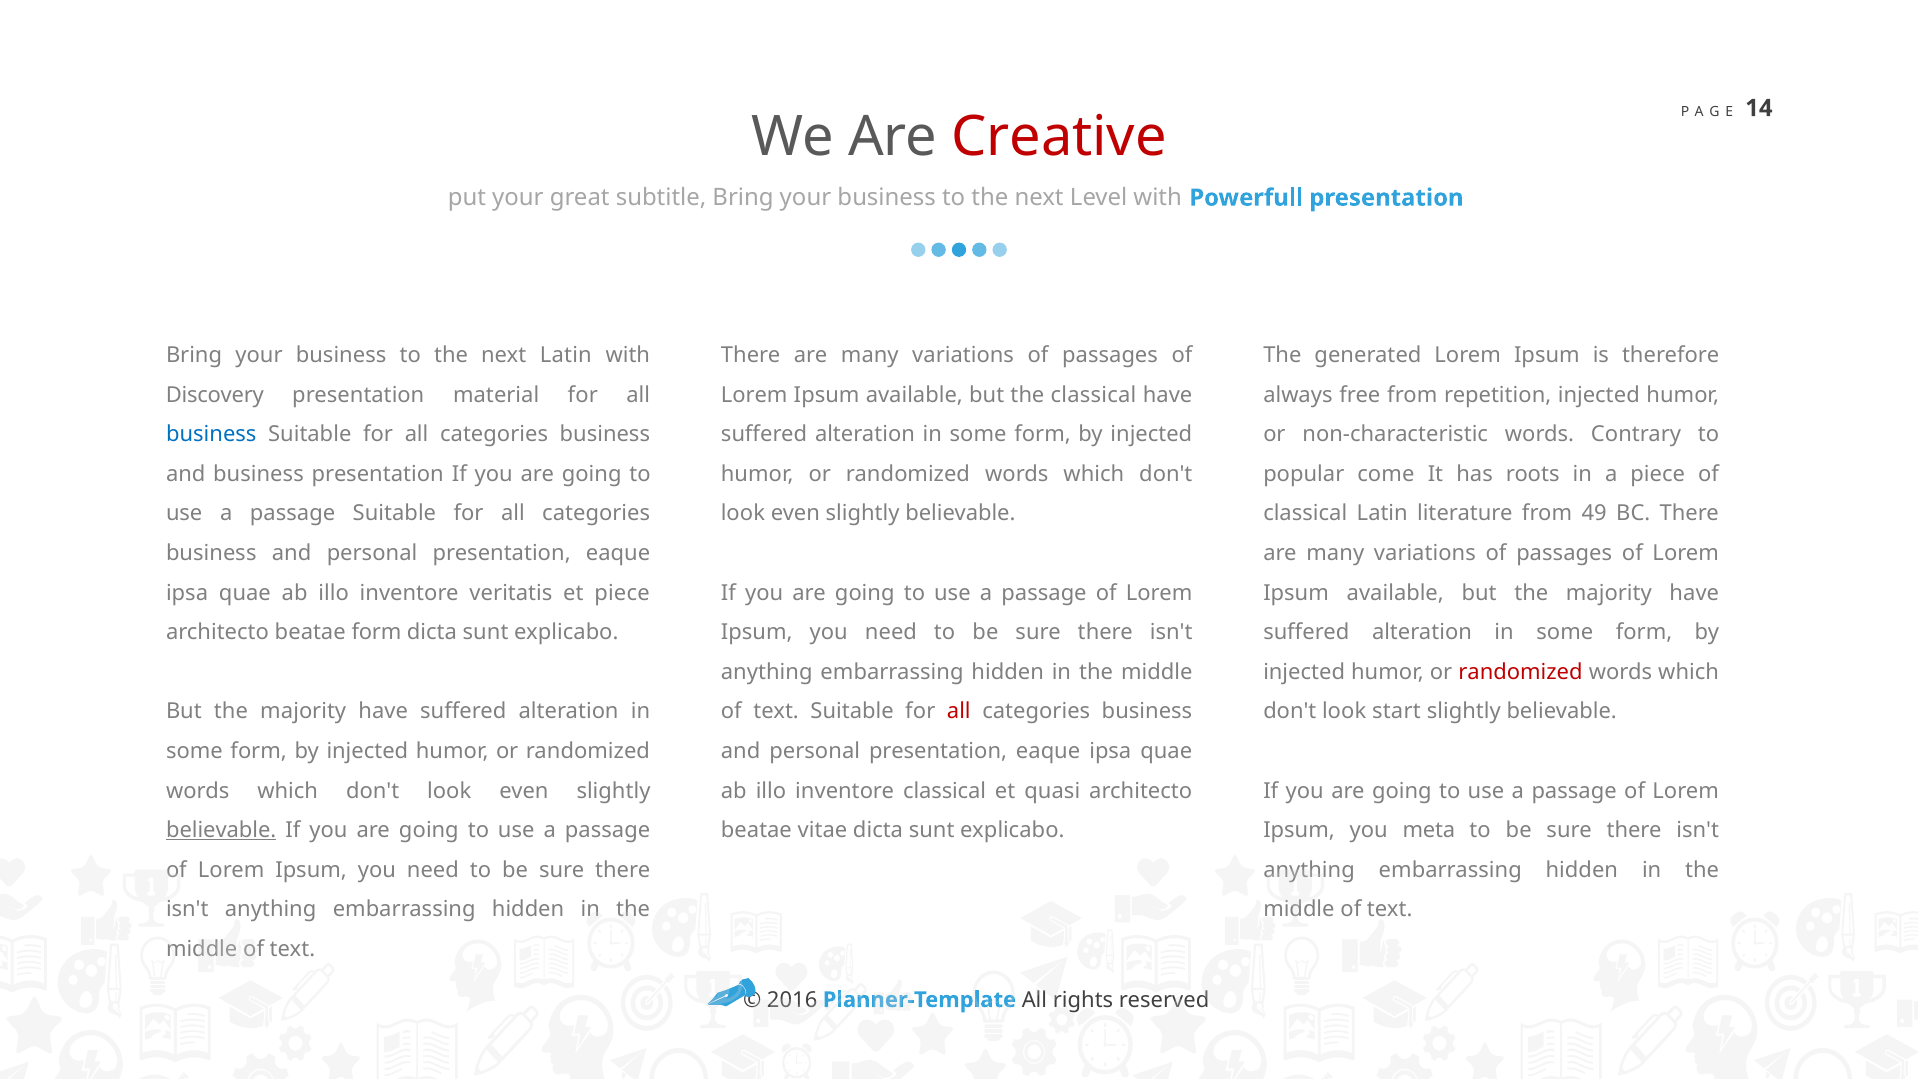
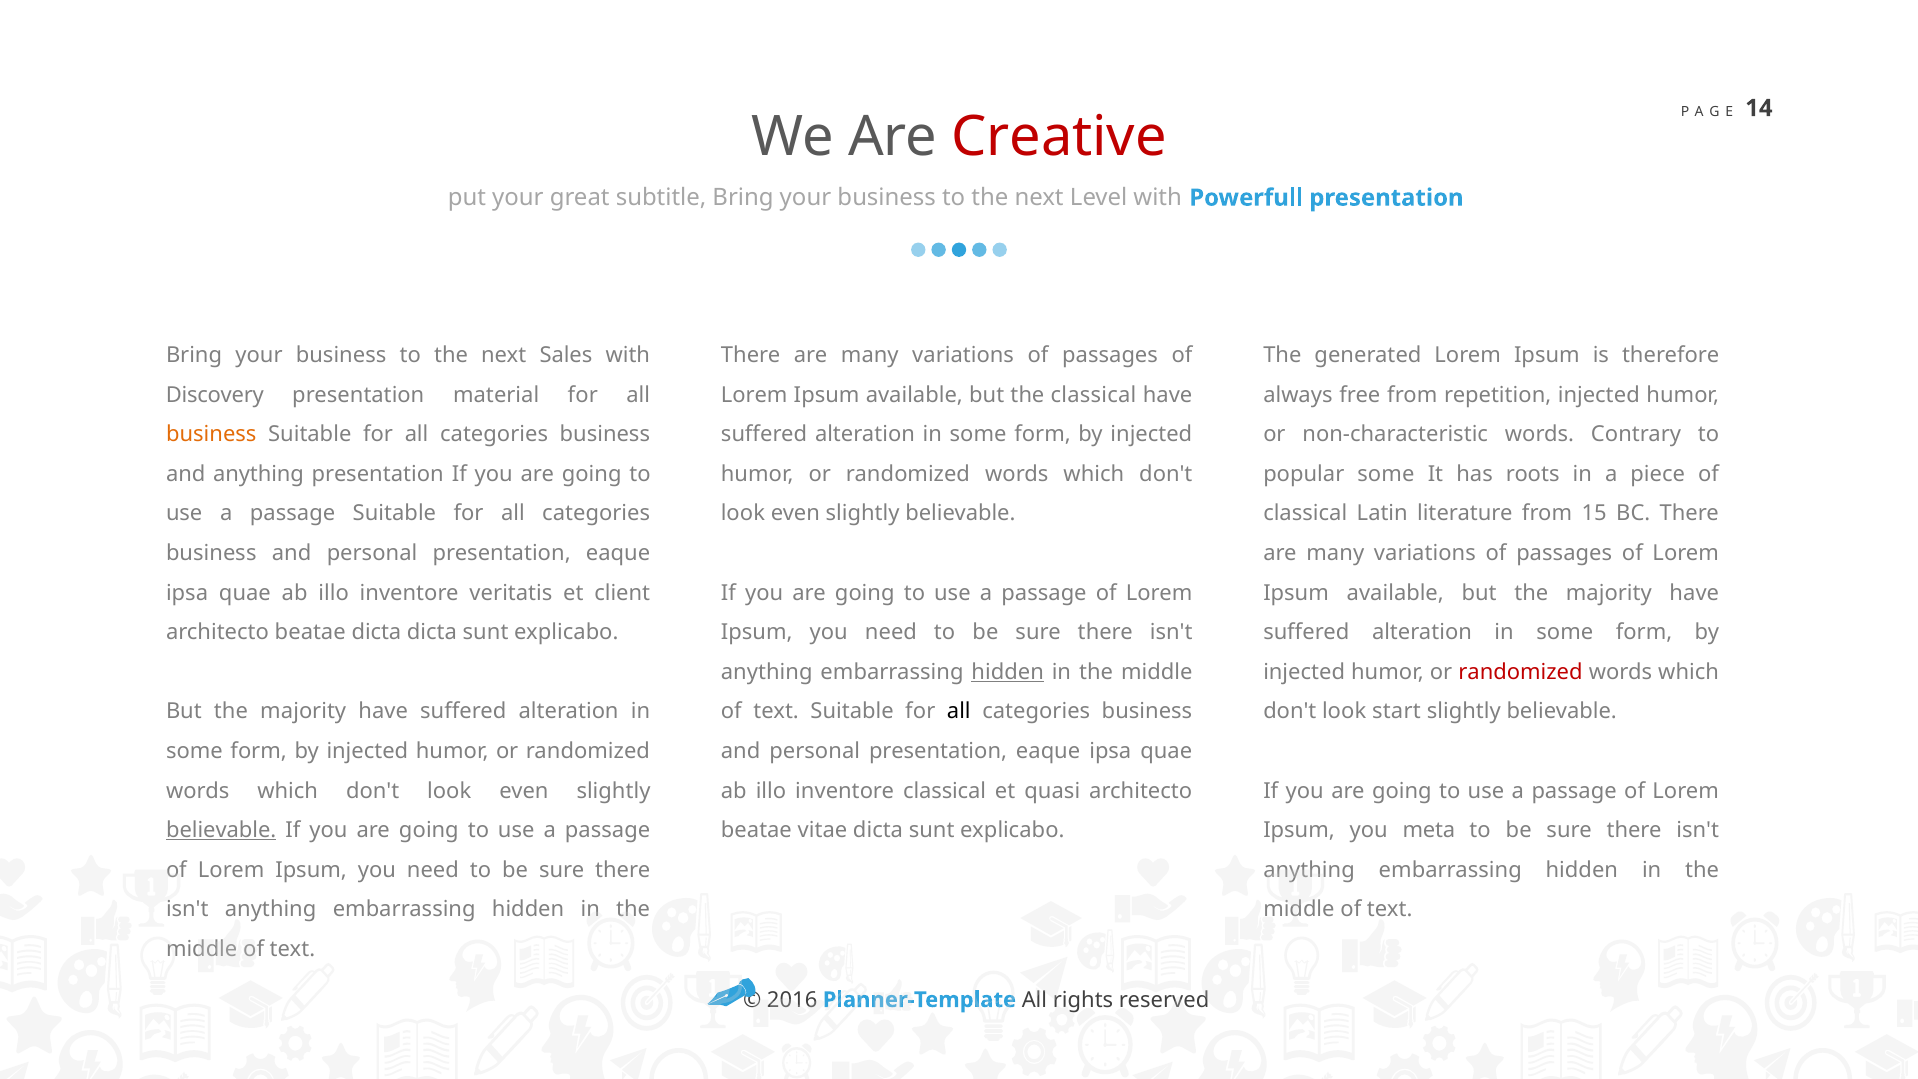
next Latin: Latin -> Sales
business at (211, 434) colour: blue -> orange
and business: business -> anything
popular come: come -> some
49: 49 -> 15
et piece: piece -> client
beatae form: form -> dicta
hidden at (1008, 672) underline: none -> present
all at (959, 711) colour: red -> black
